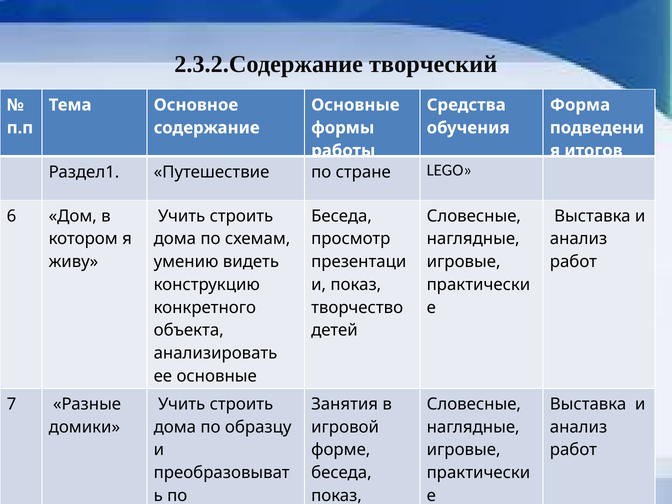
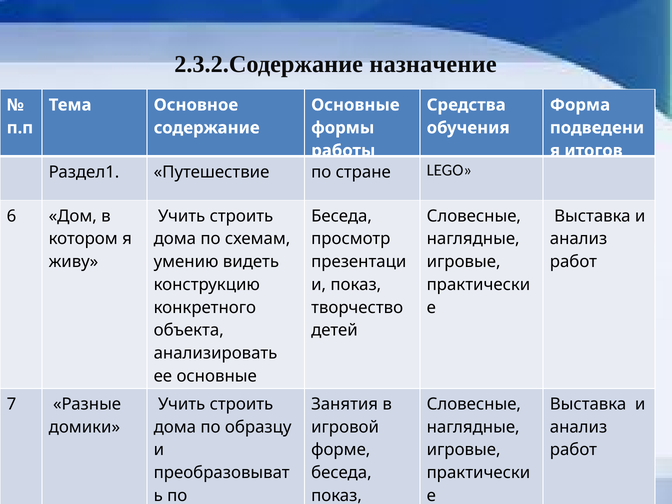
творческий: творческий -> назначение
